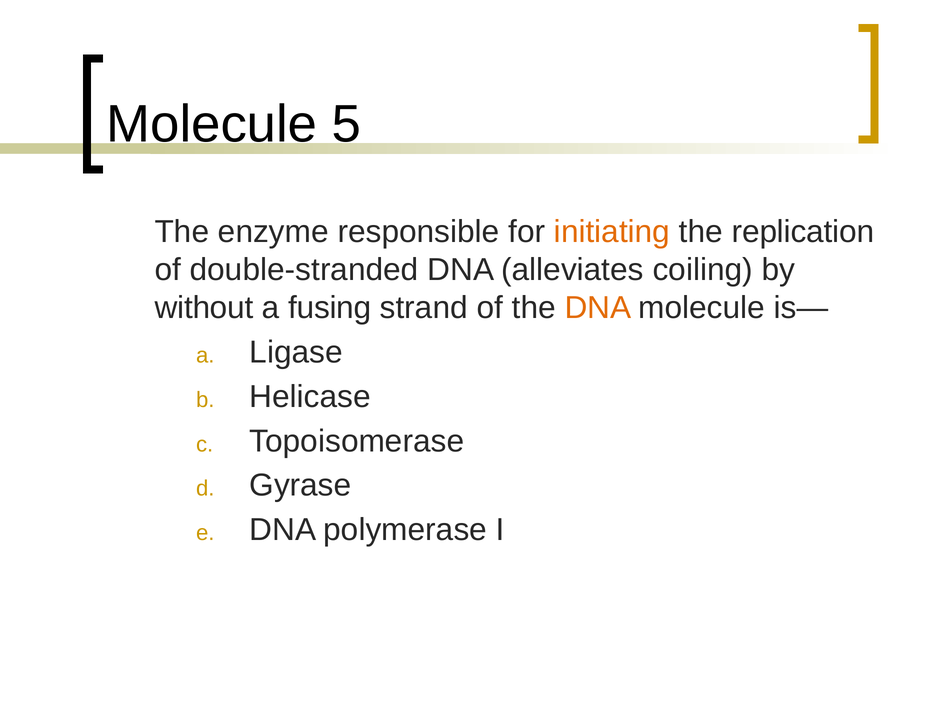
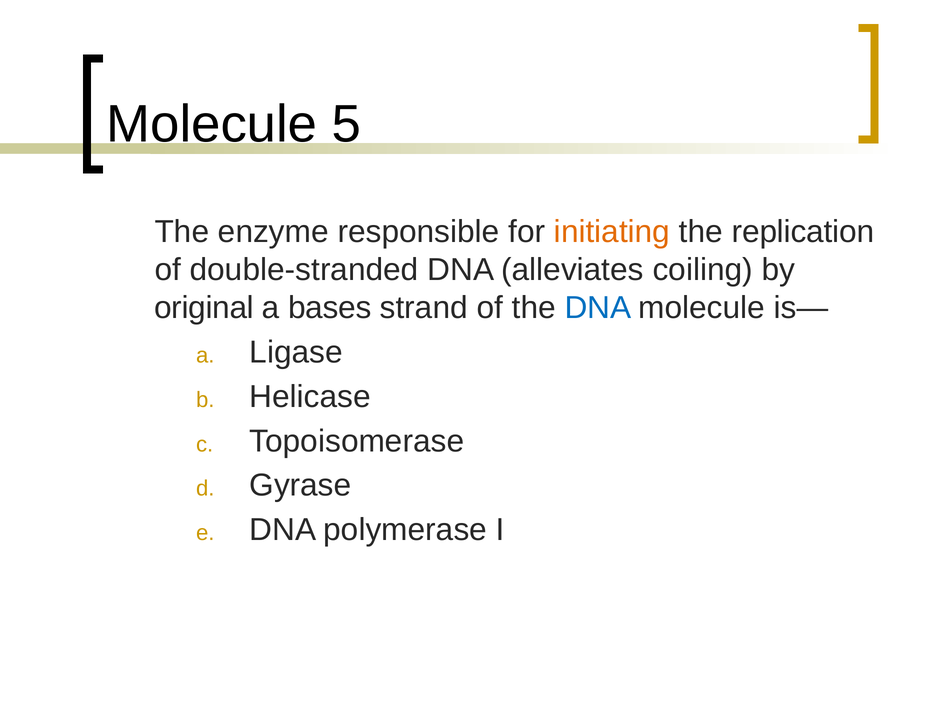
without: without -> original
fusing: fusing -> bases
DNA at (598, 308) colour: orange -> blue
